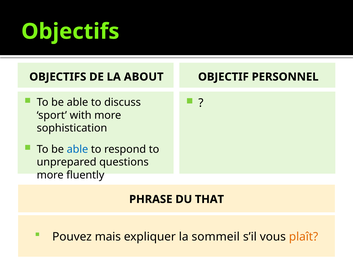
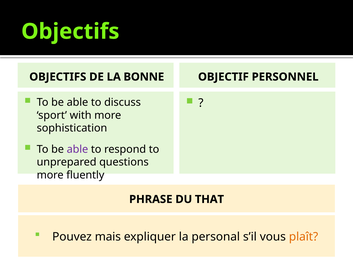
ABOUT: ABOUT -> BONNE
able at (77, 150) colour: blue -> purple
sommeil: sommeil -> personal
